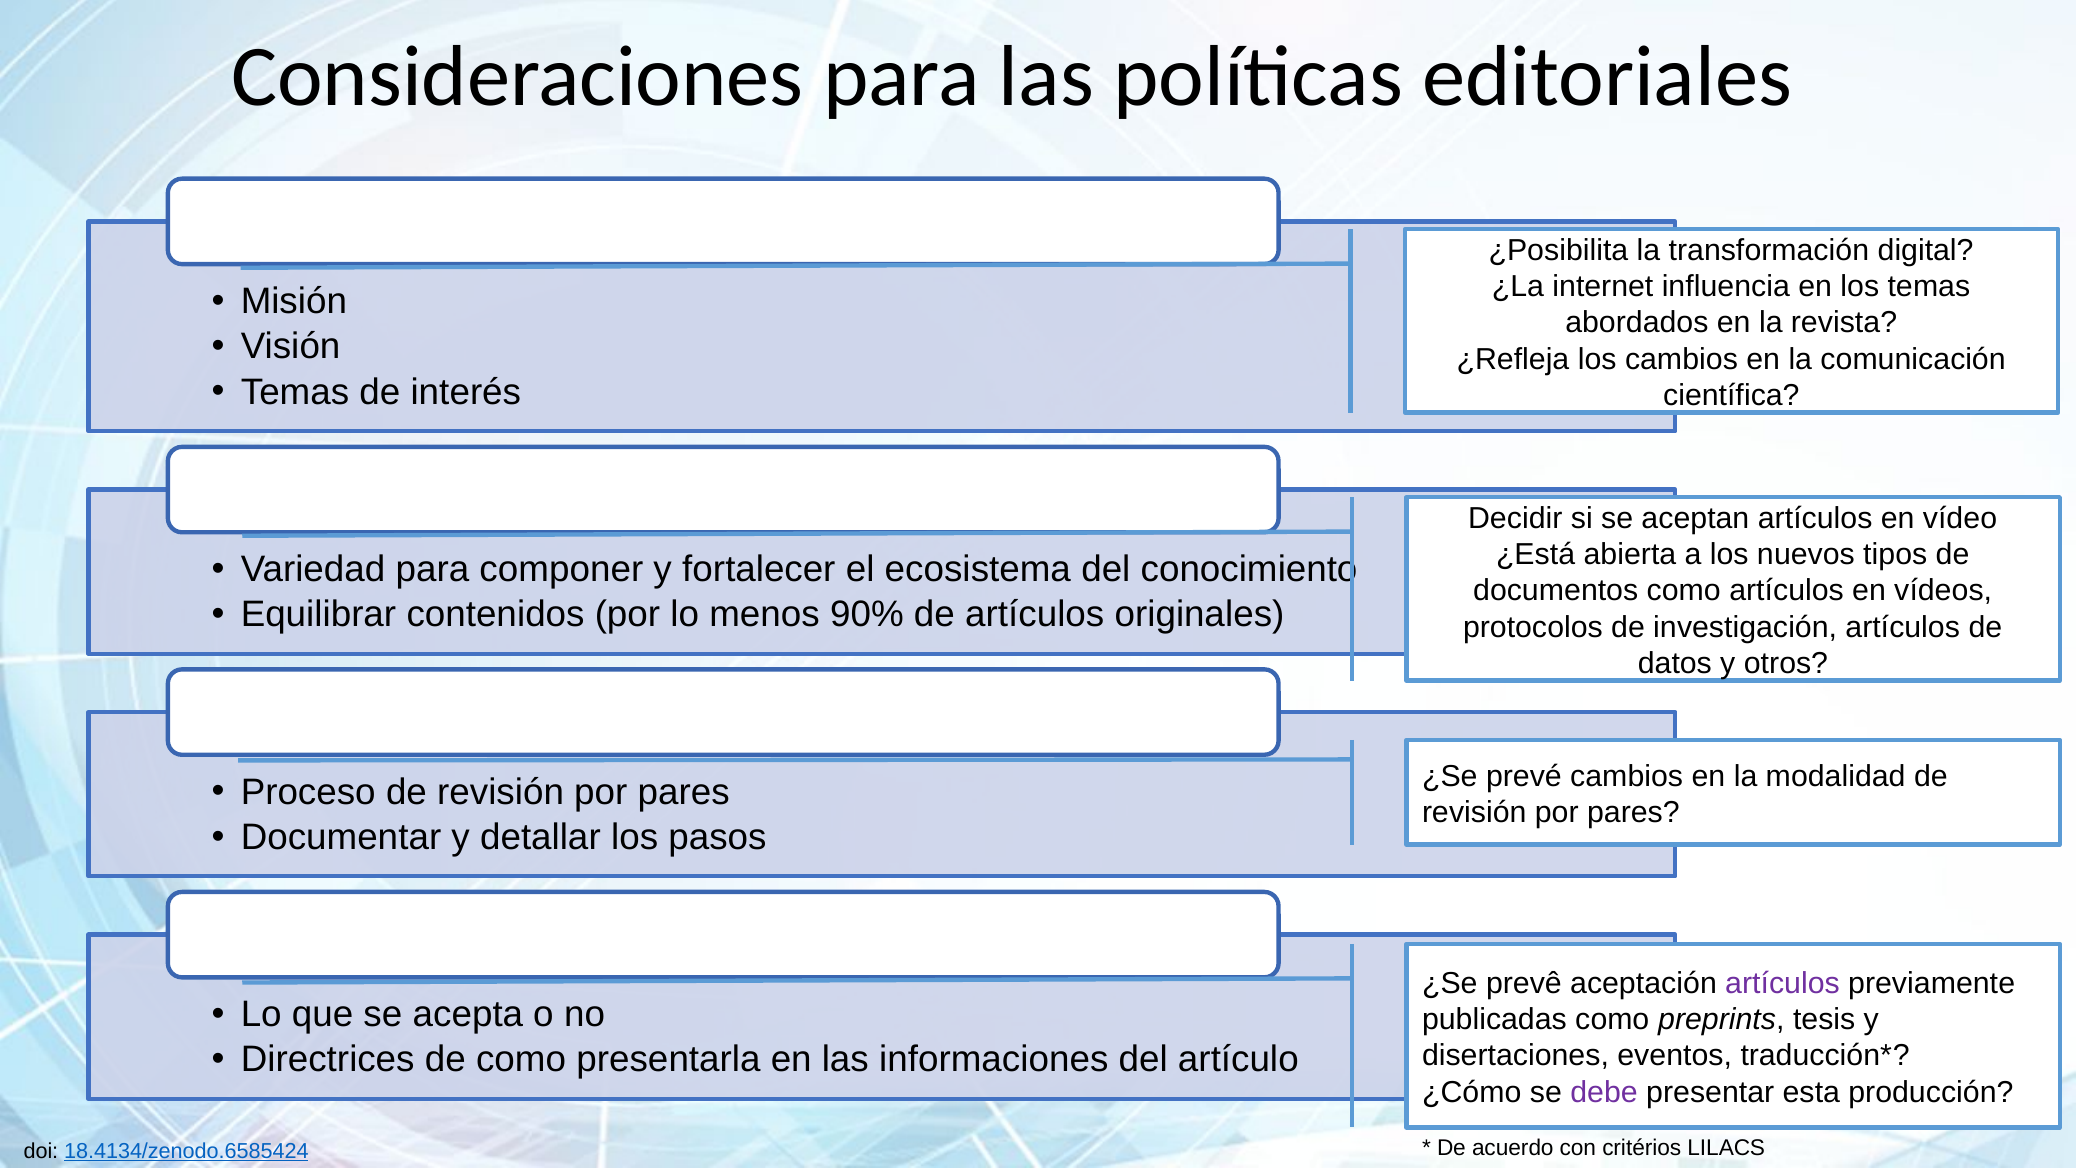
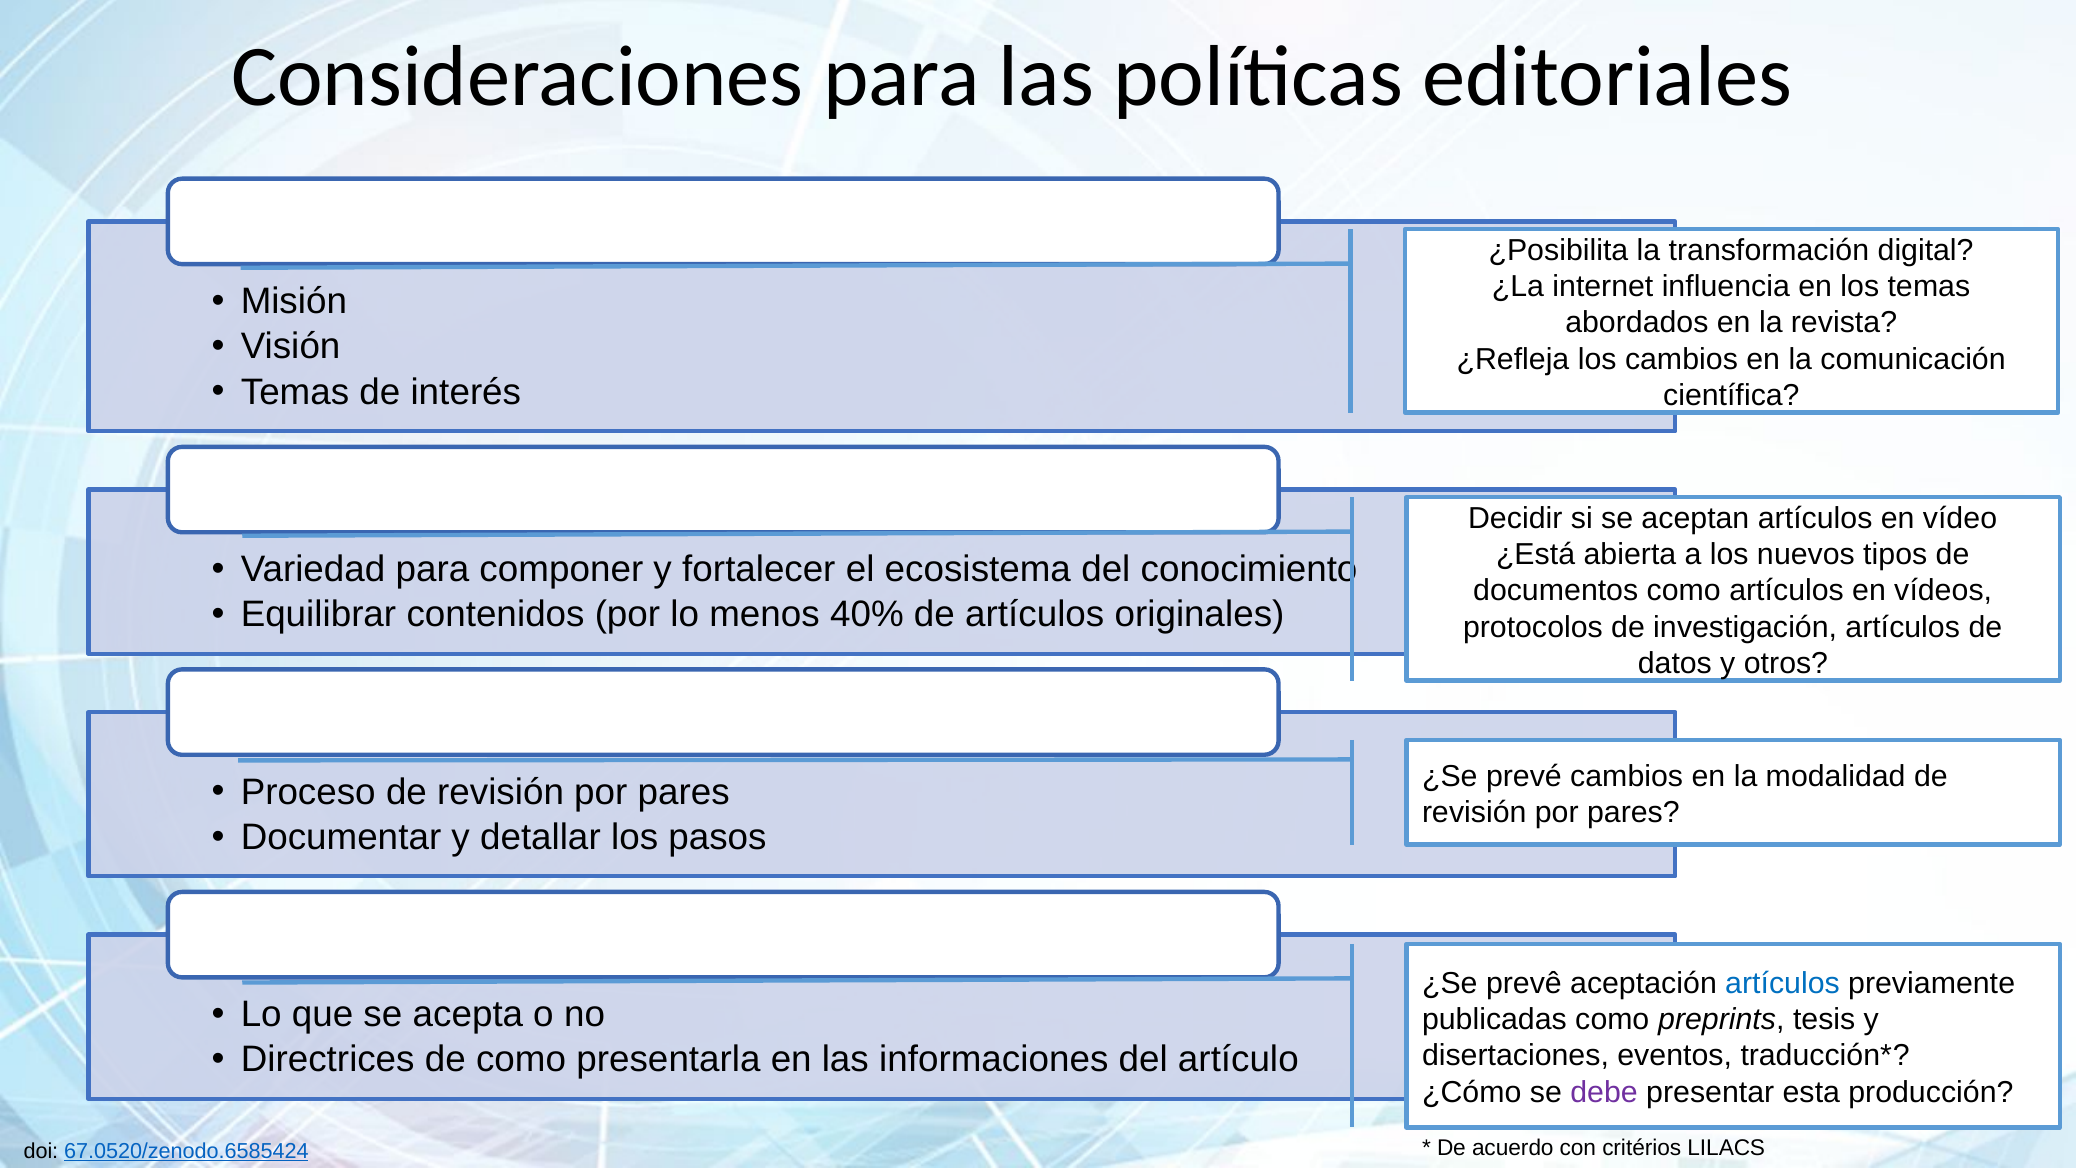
90%: 90% -> 40%
artículos at (1783, 983) colour: purple -> blue
18.4134/zenodo.6585424: 18.4134/zenodo.6585424 -> 67.0520/zenodo.6585424
